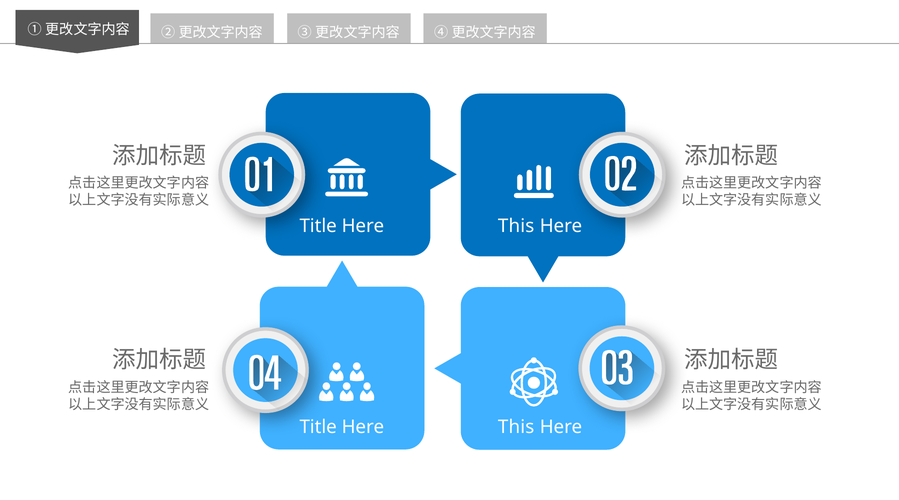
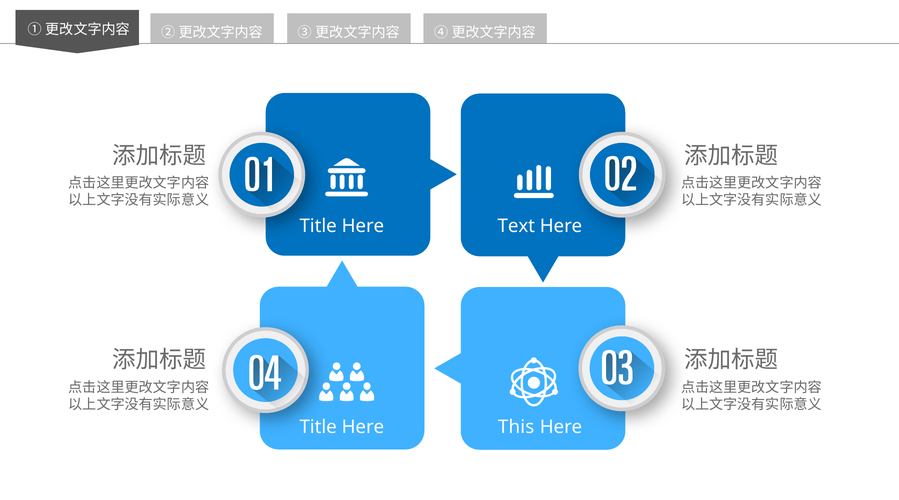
This at (516, 226): This -> Text
